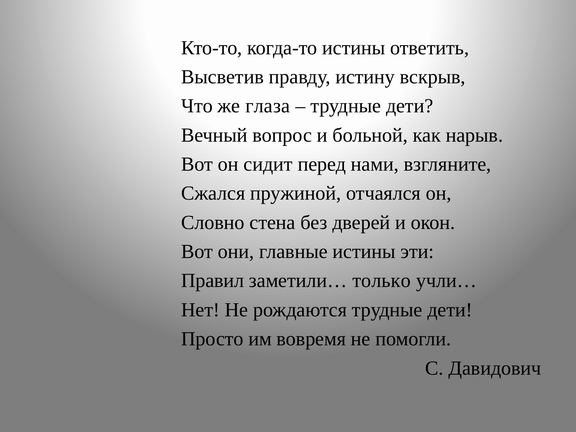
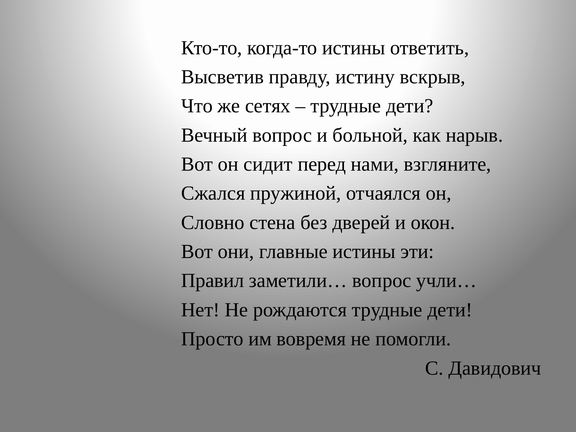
глаза: глаза -> сетях
заметили… только: только -> вопрос
